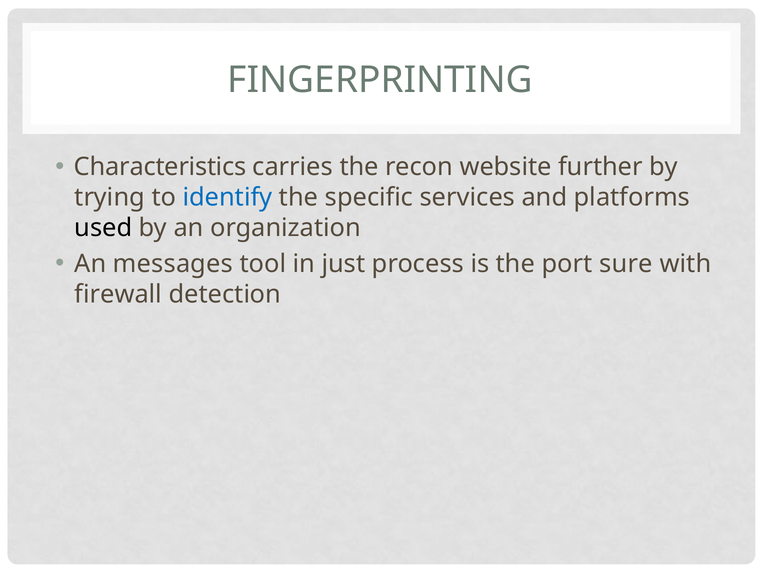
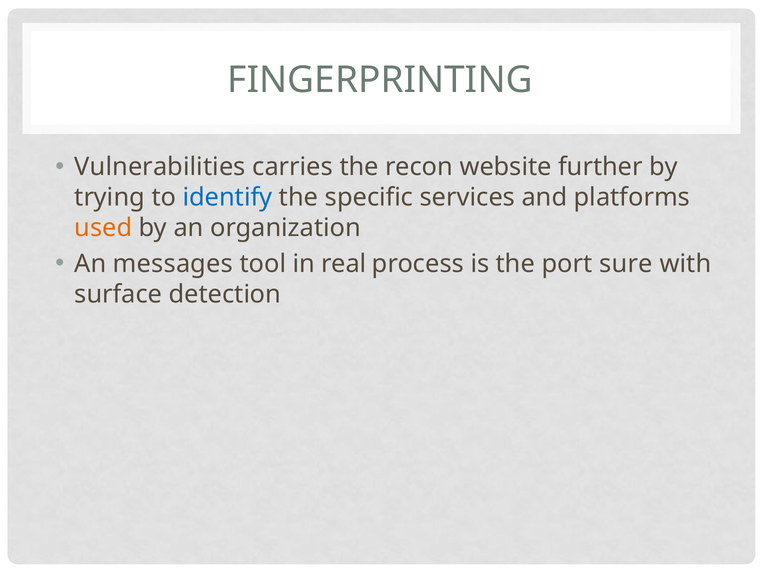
Characteristics: Characteristics -> Vulnerabilities
used colour: black -> orange
just: just -> real
firewall: firewall -> surface
